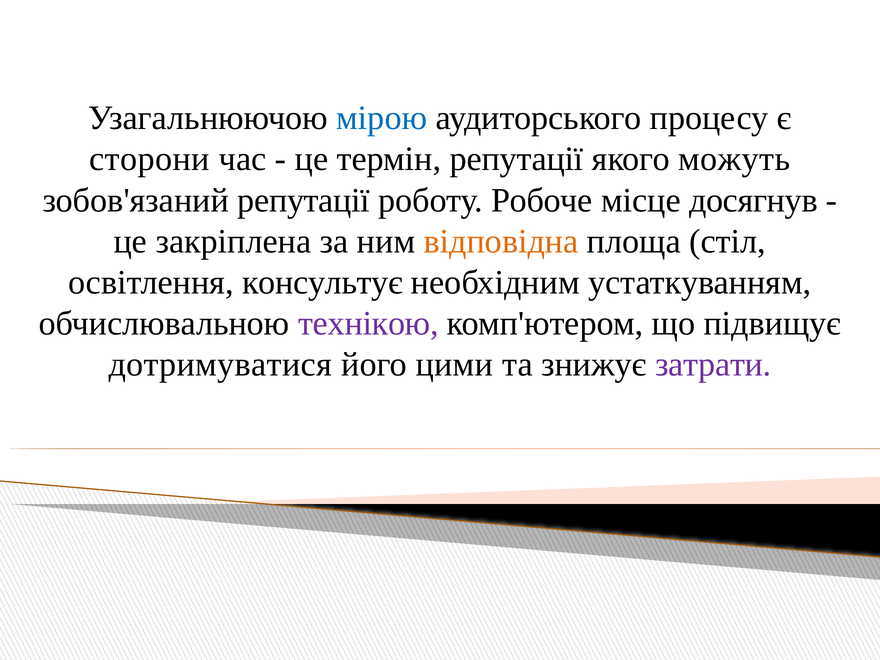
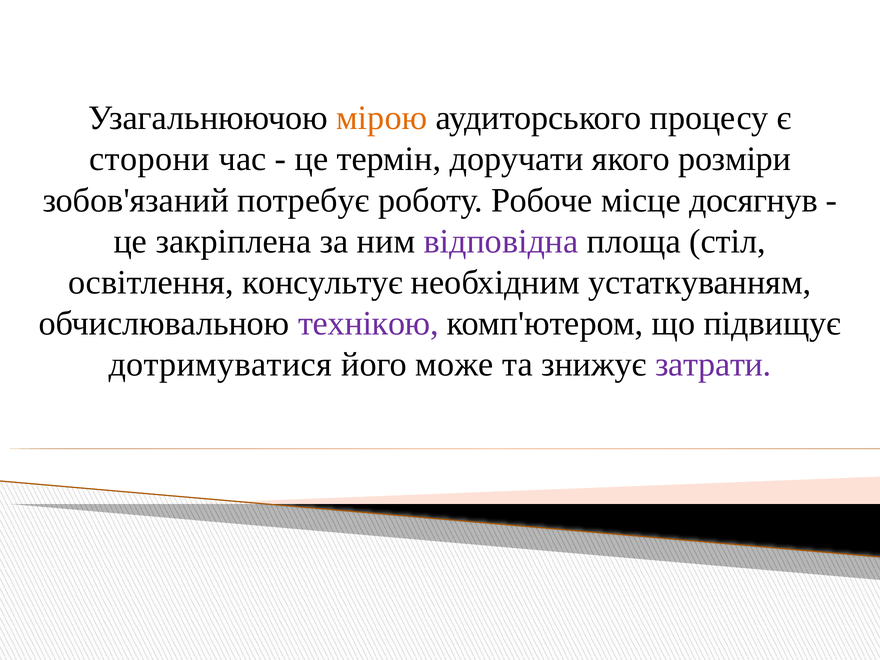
мірою colour: blue -> orange
термін репутації: репутації -> доручати
можуть: можуть -> розміри
зобов'язаний репутації: репутації -> потребує
відповідна colour: orange -> purple
цими: цими -> може
